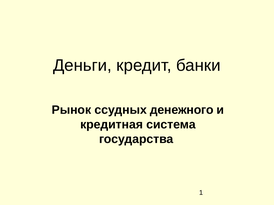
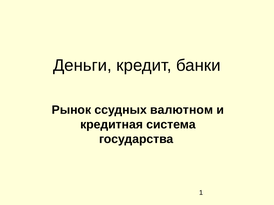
денежного: денежного -> валютном
